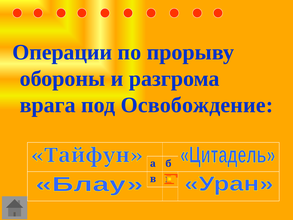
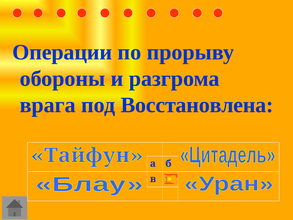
Освобождение: Освобождение -> Восстановлена
